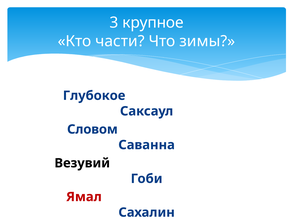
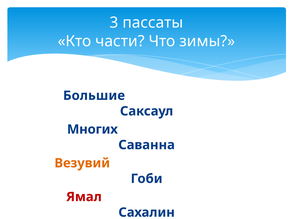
крупное: крупное -> пассаты
Глубокое: Глубокое -> Большие
Словом: Словом -> Многих
Везувий colour: black -> orange
